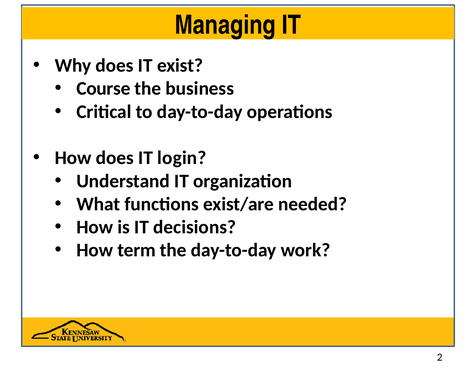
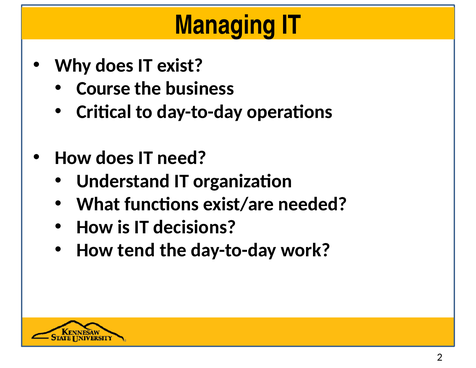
login: login -> need
term: term -> tend
